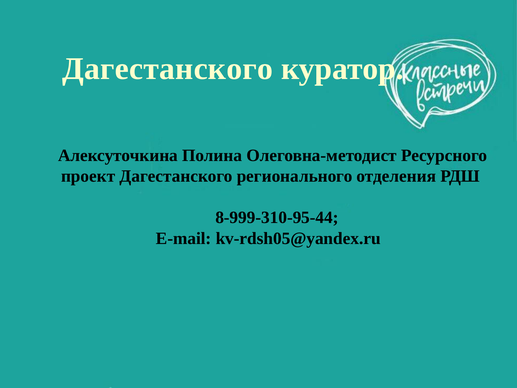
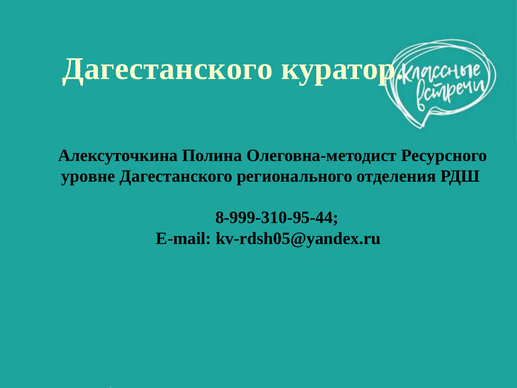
проект: проект -> уровне
